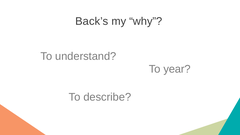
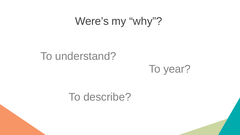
Back’s: Back’s -> Were’s
